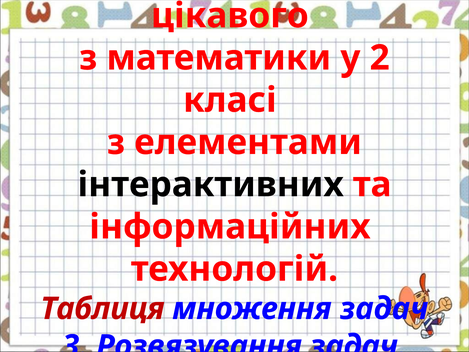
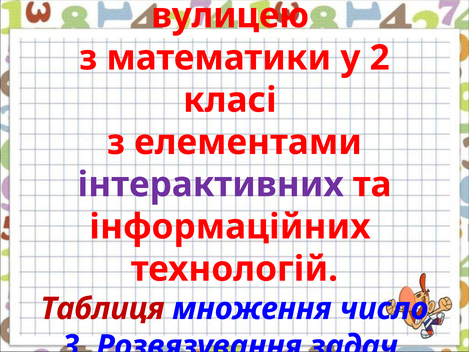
цікавого: цікавого -> вулицею
інтерактивних colour: black -> purple
множення задач: задач -> число
